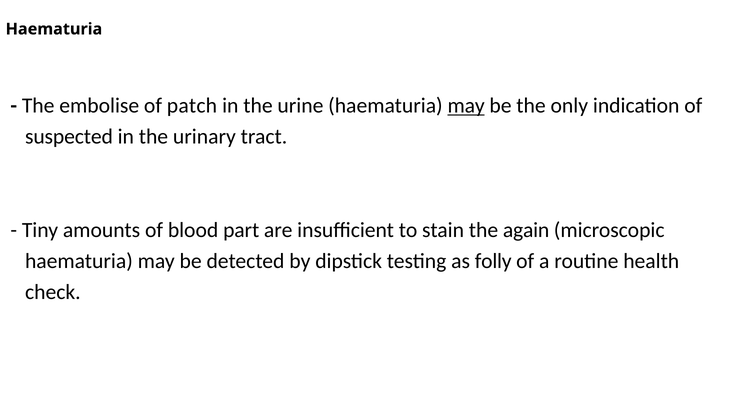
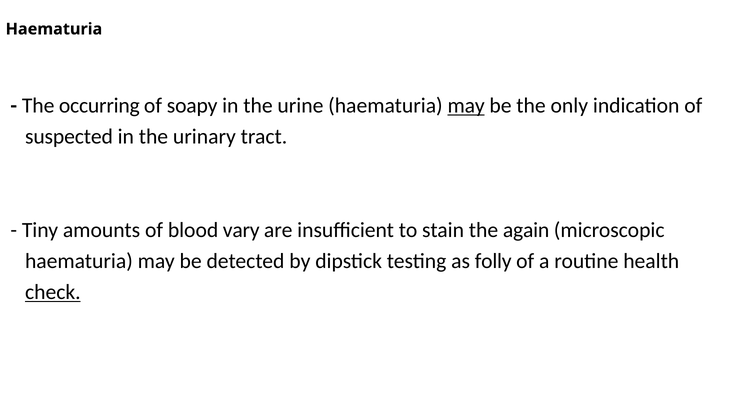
embolise: embolise -> occurring
patch: patch -> soapy
part: part -> vary
check underline: none -> present
